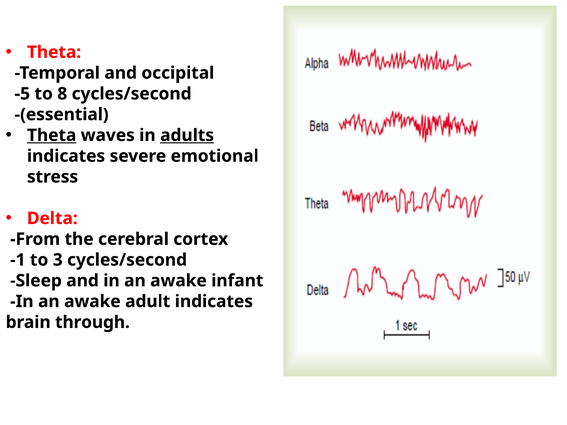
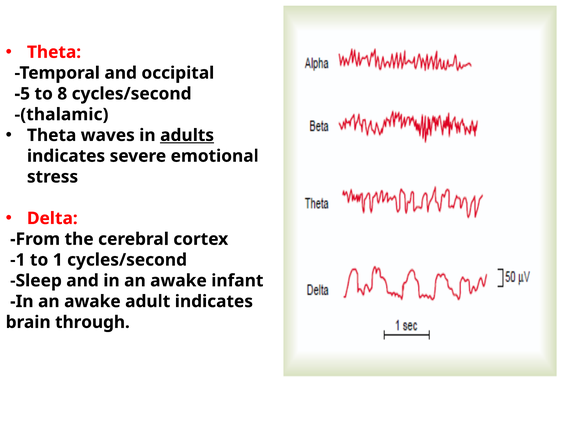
-(essential: -(essential -> -(thalamic
Theta at (52, 135) underline: present -> none
3: 3 -> 1
